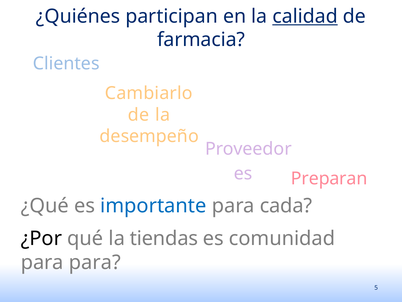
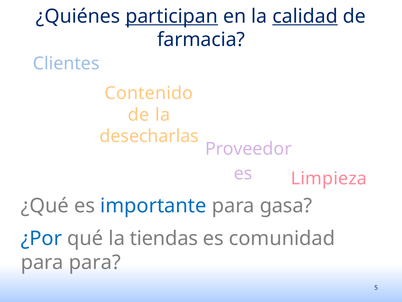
participan underline: none -> present
Cambiarlo: Cambiarlo -> Contenido
desempeño: desempeño -> desecharlas
Preparan: Preparan -> Limpieza
cada: cada -> gasa
¿Por colour: black -> blue
